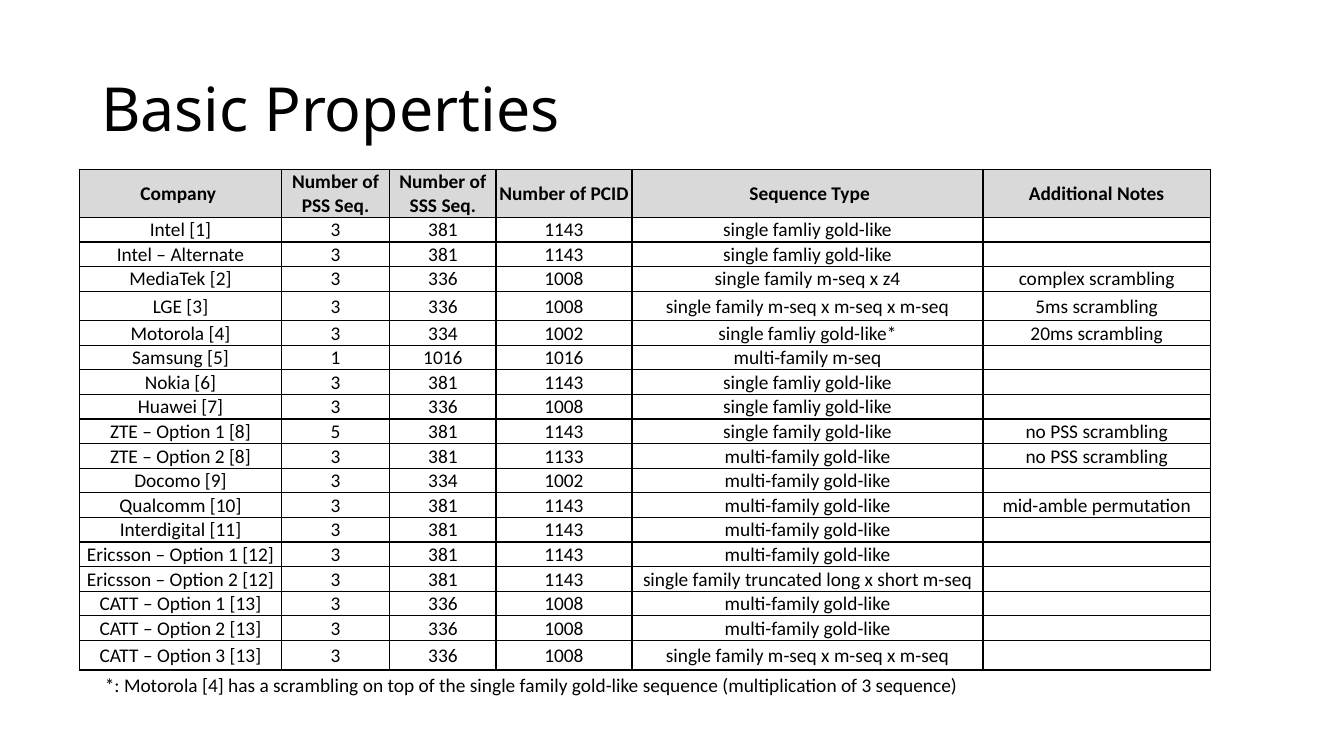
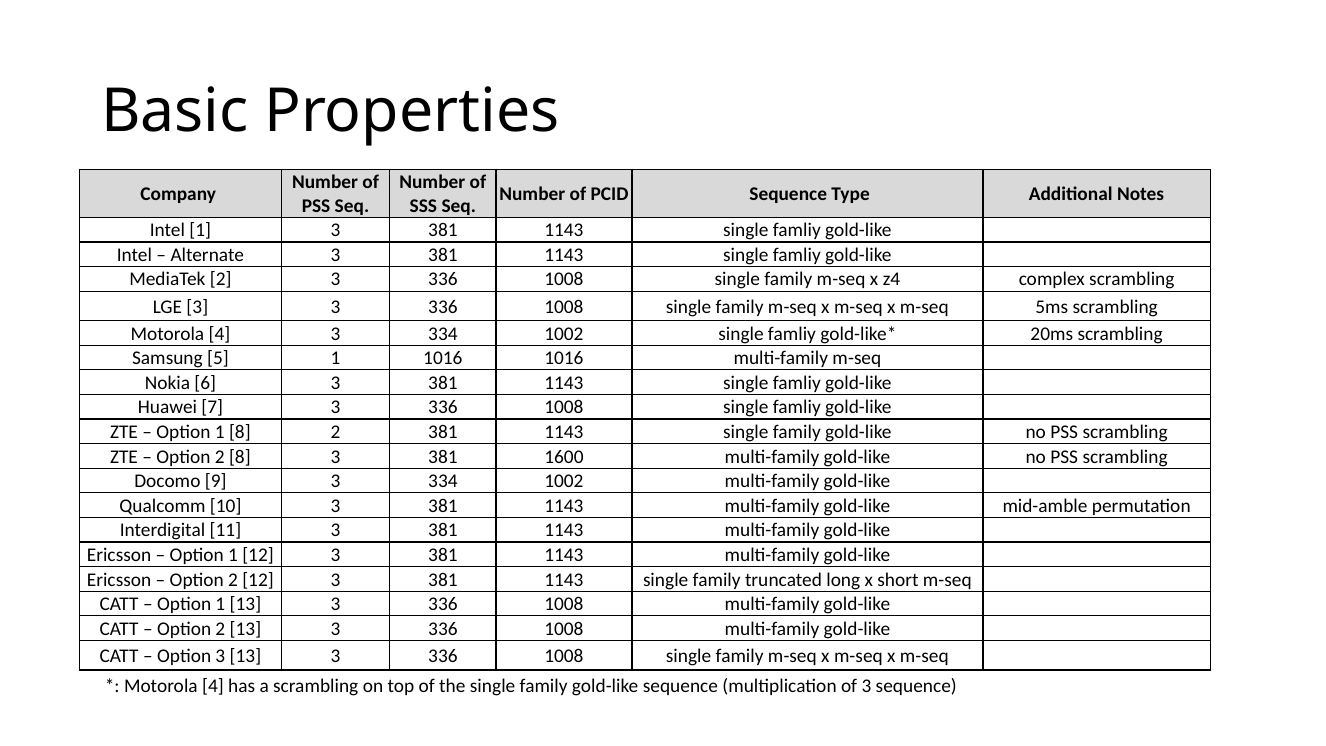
8 5: 5 -> 2
1133: 1133 -> 1600
